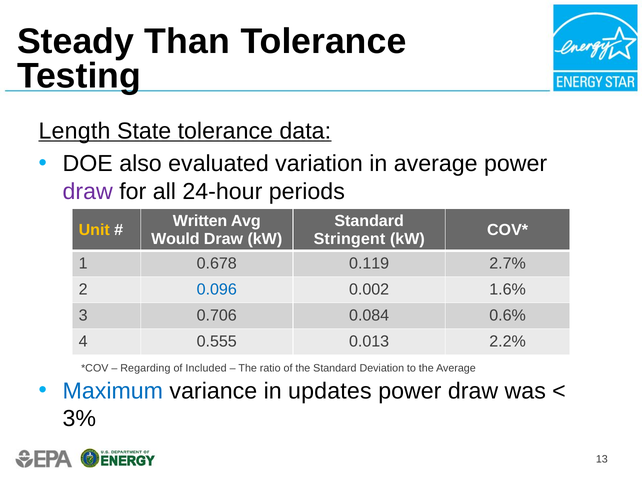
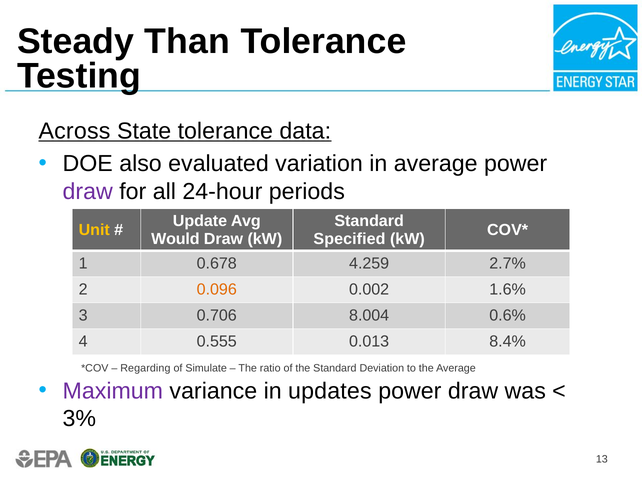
Length: Length -> Across
Written: Written -> Update
Stringent: Stringent -> Specified
0.119: 0.119 -> 4.259
0.096 colour: blue -> orange
0.084: 0.084 -> 8.004
2.2%: 2.2% -> 8.4%
Included: Included -> Simulate
Maximum colour: blue -> purple
